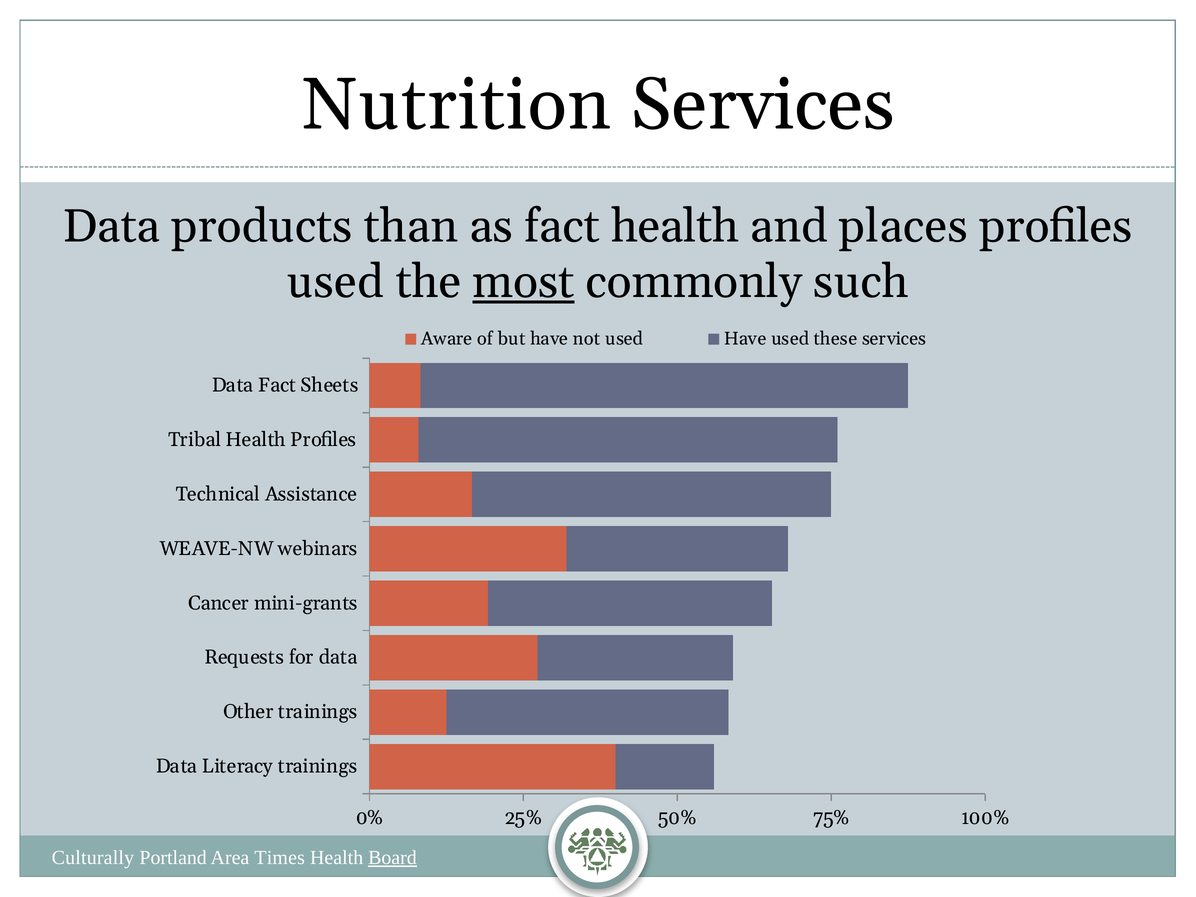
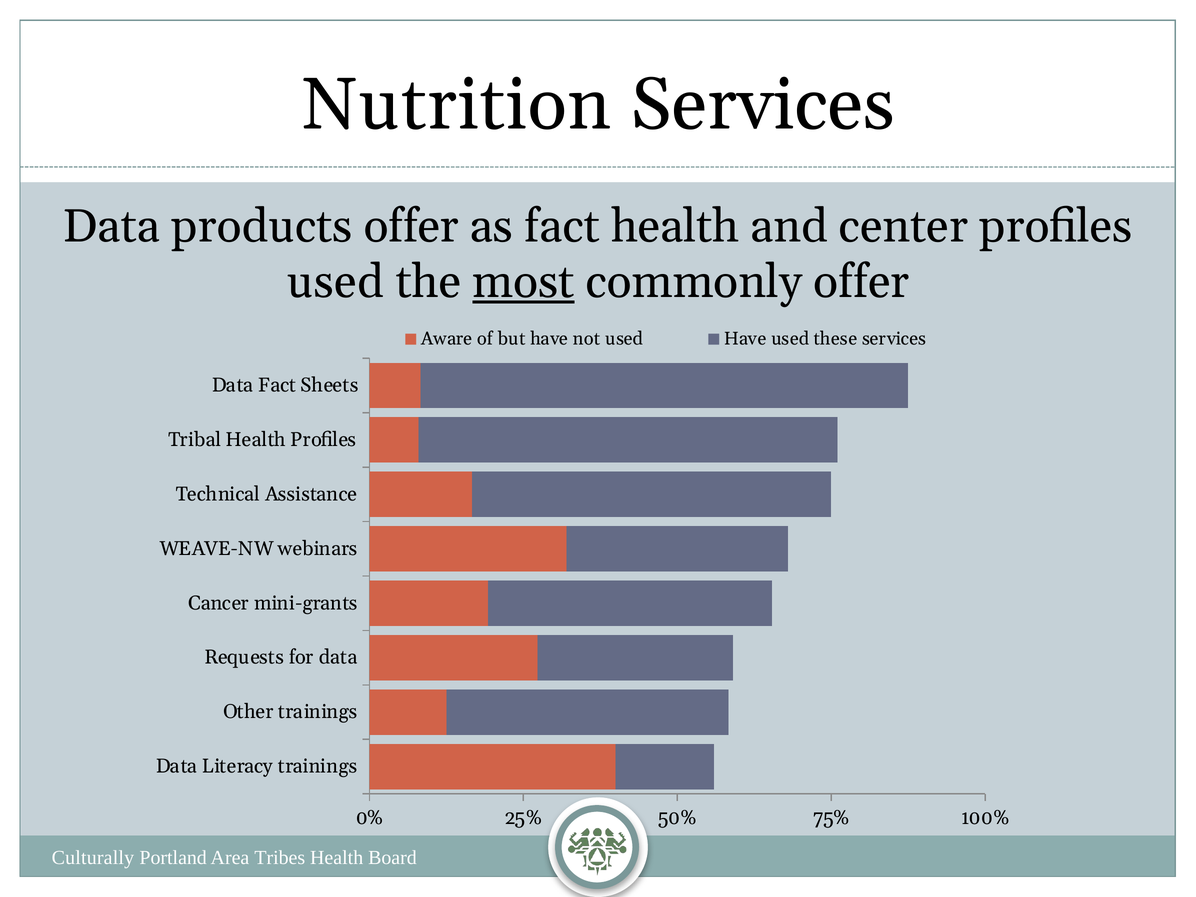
products than: than -> offer
places: places -> center
commonly such: such -> offer
Times: Times -> Tribes
Board underline: present -> none
